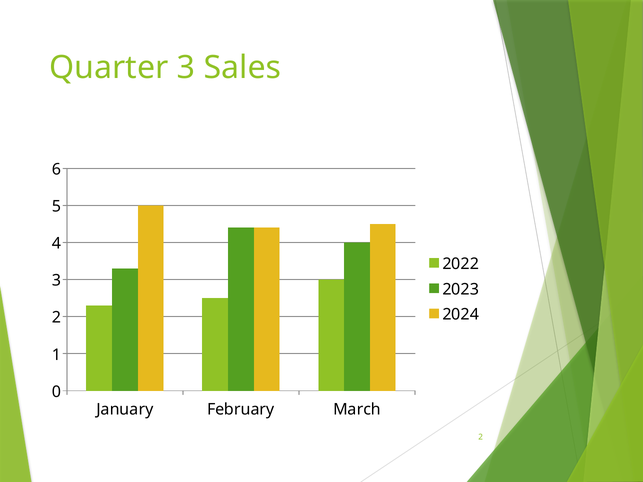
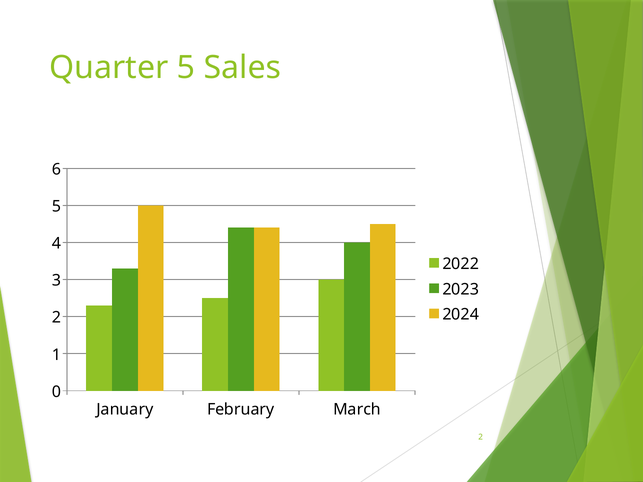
Quarter 3: 3 -> 5
